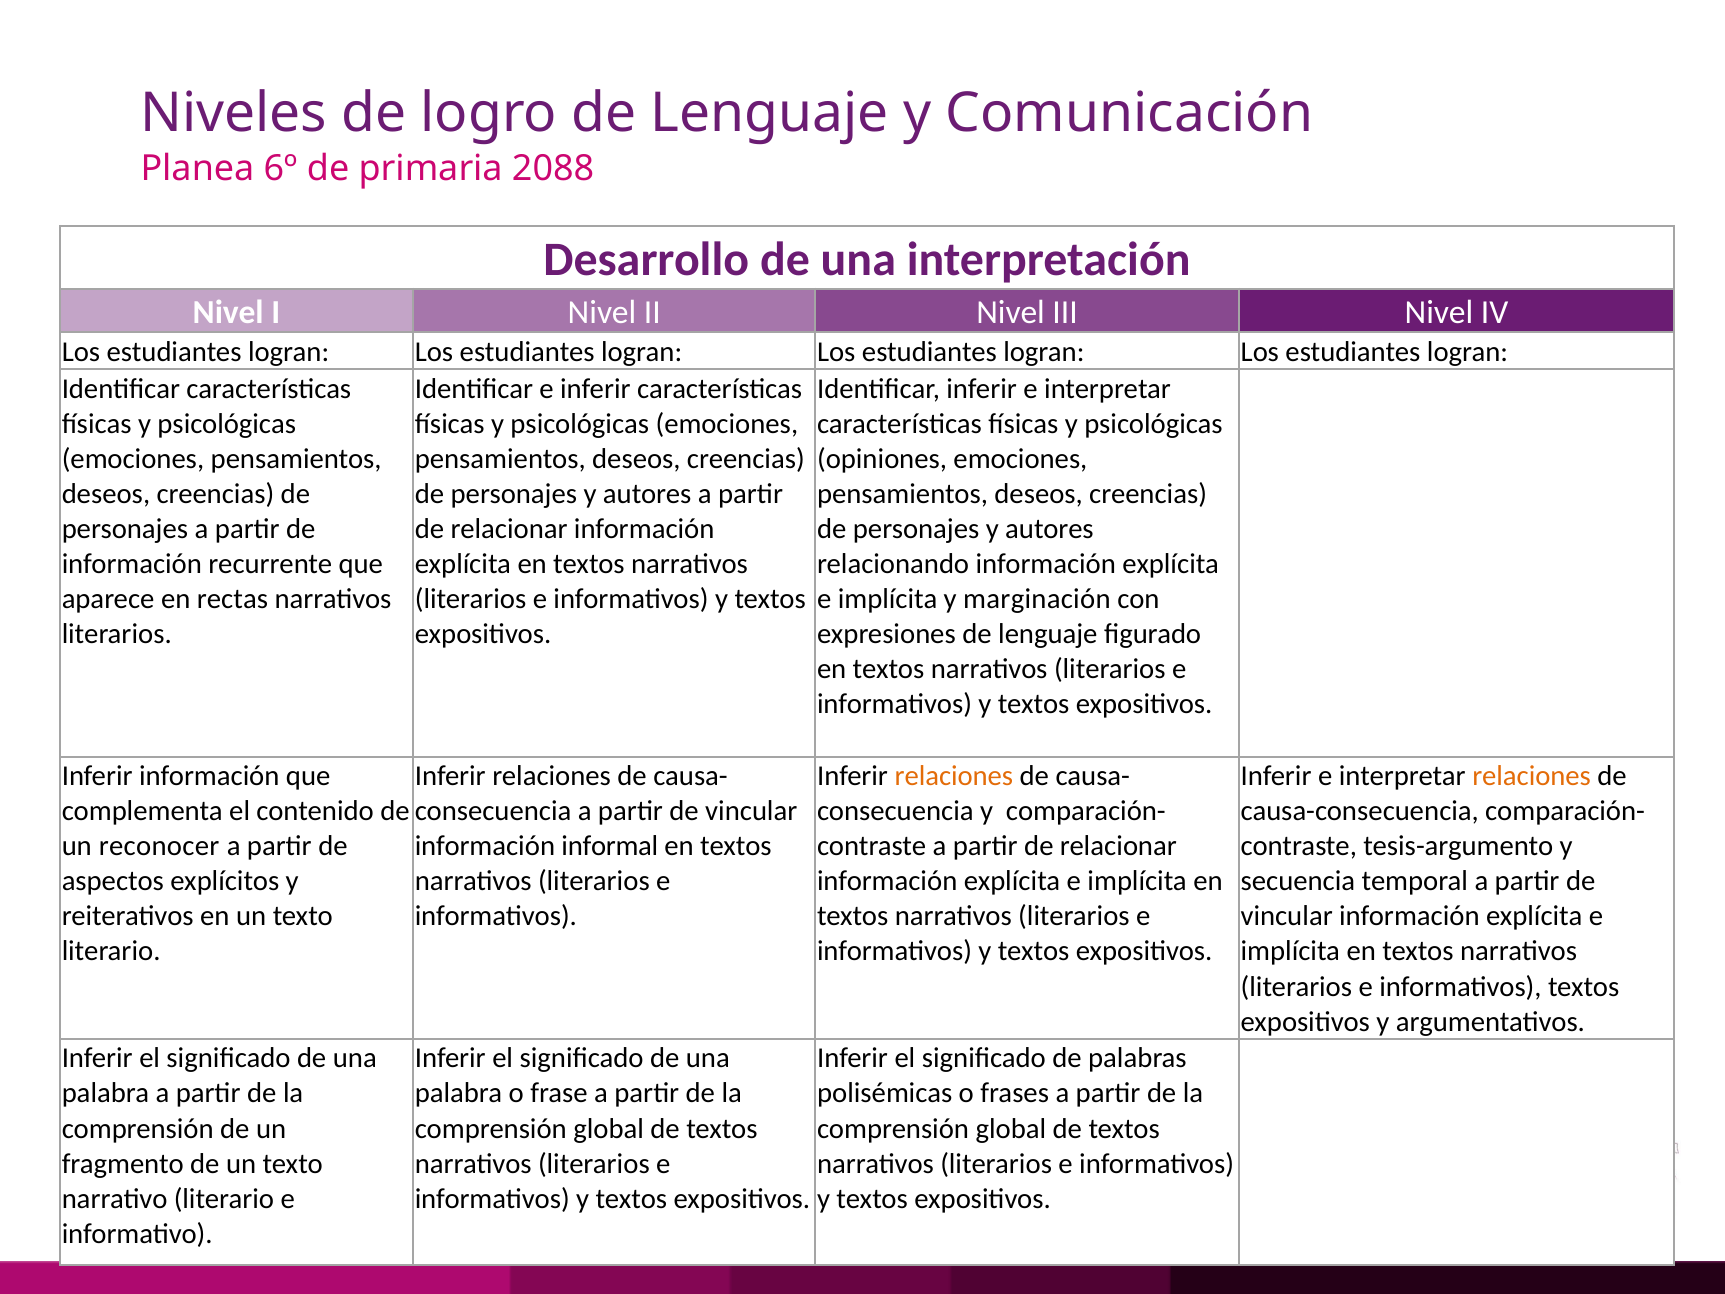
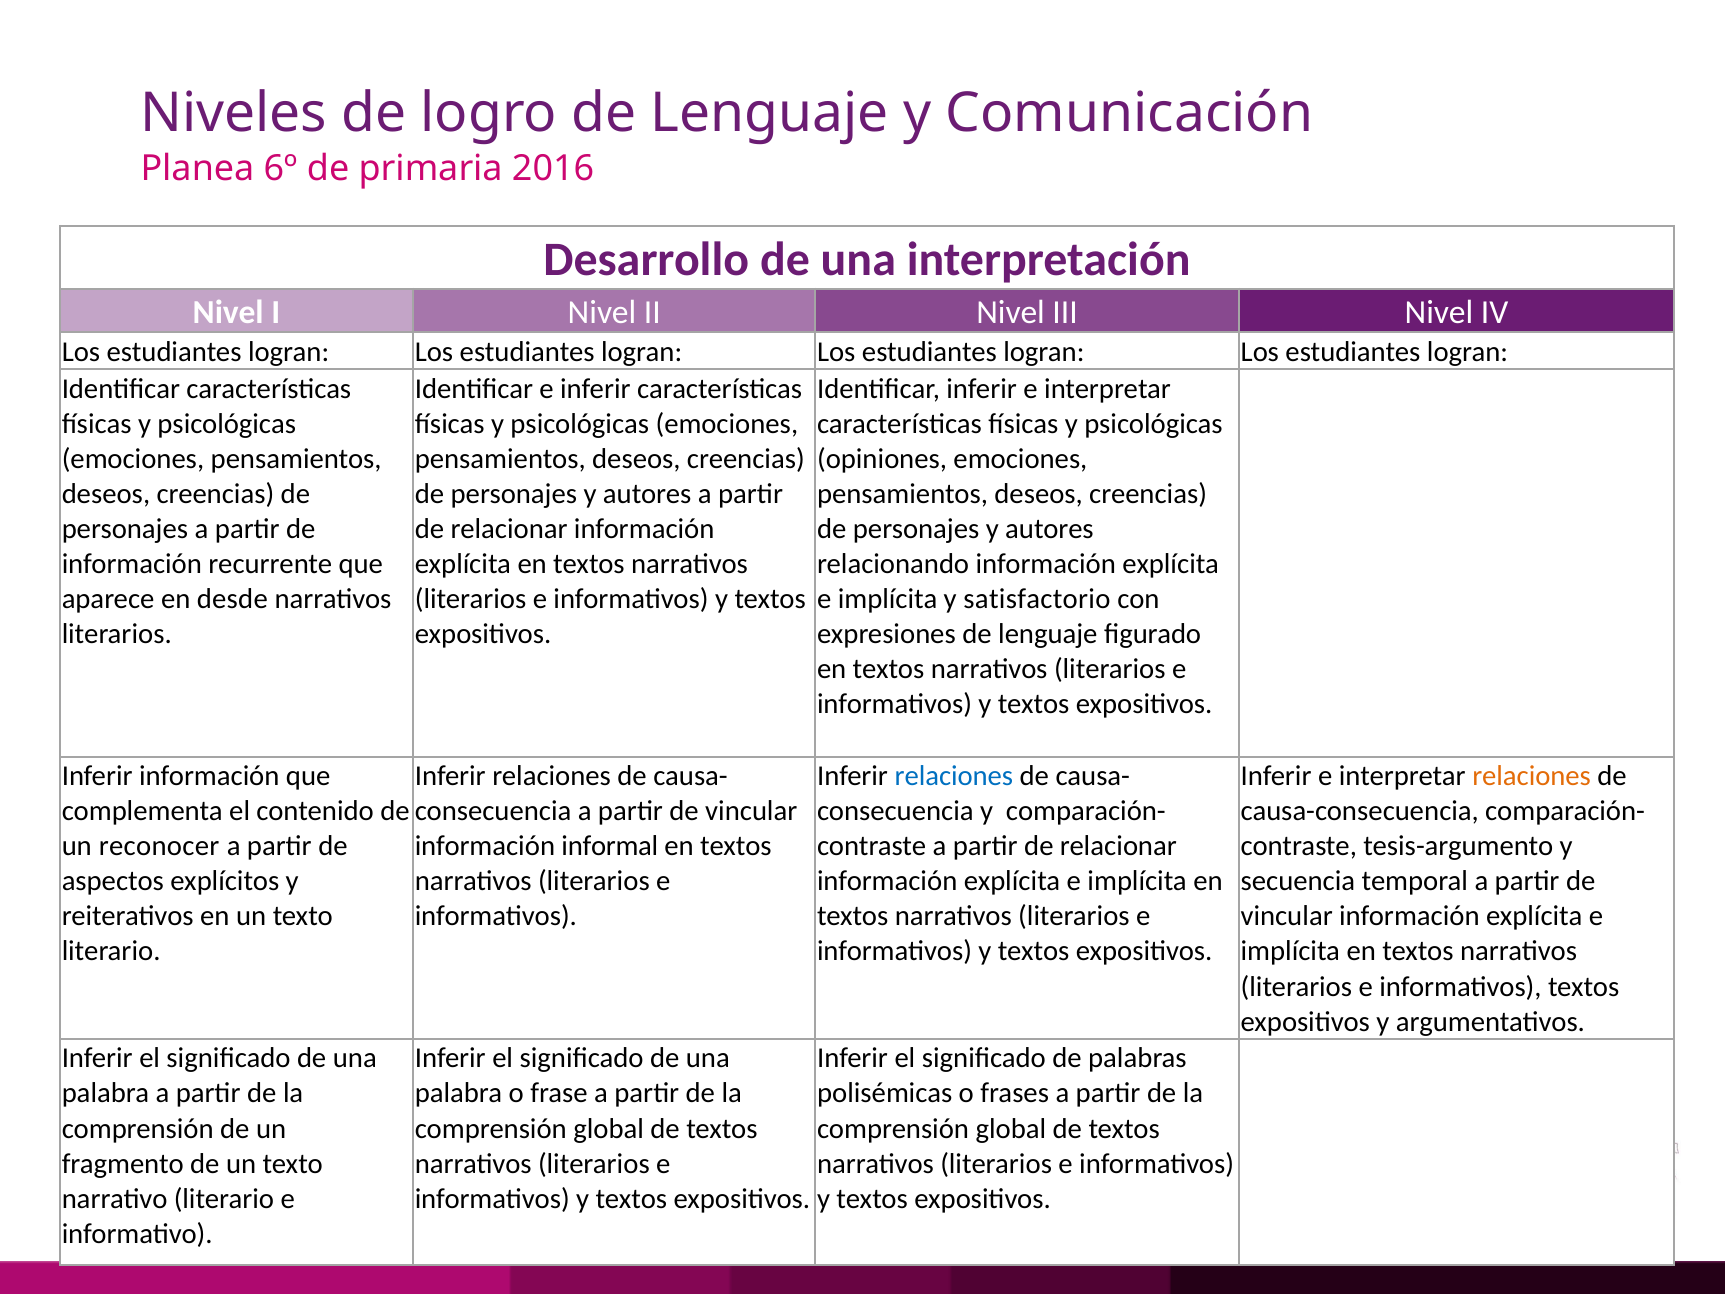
2088: 2088 -> 2016
rectas: rectas -> desde
marginación: marginación -> satisfactorio
relaciones at (954, 776) colour: orange -> blue
